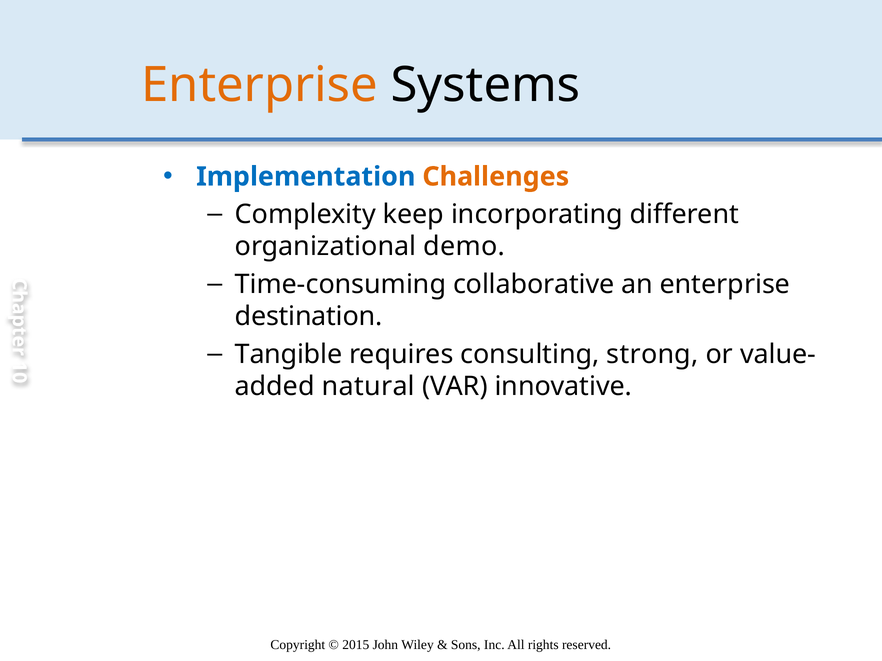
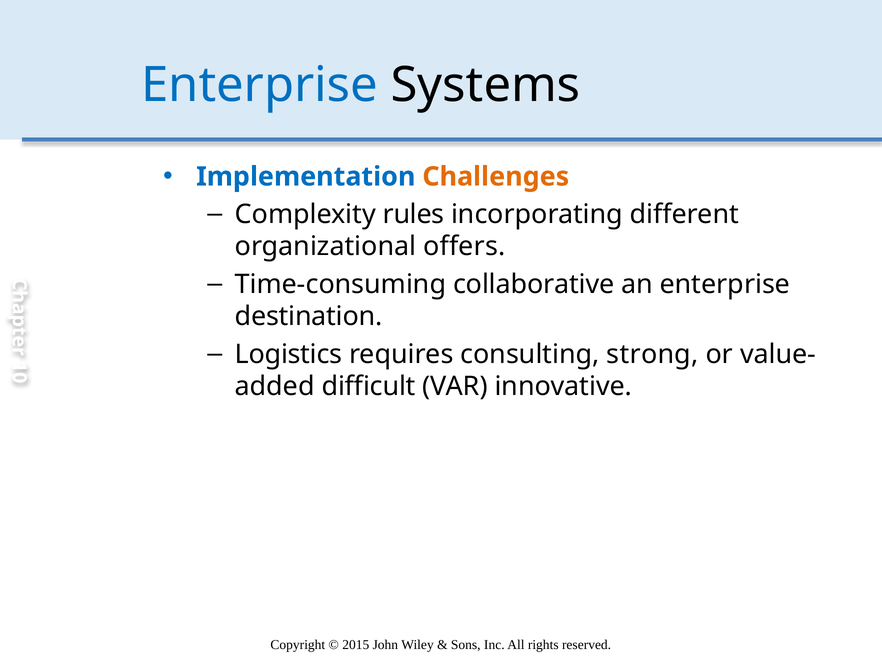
Enterprise at (260, 85) colour: orange -> blue
keep: keep -> rules
demo: demo -> offers
Tangible: Tangible -> Logistics
natural: natural -> difficult
